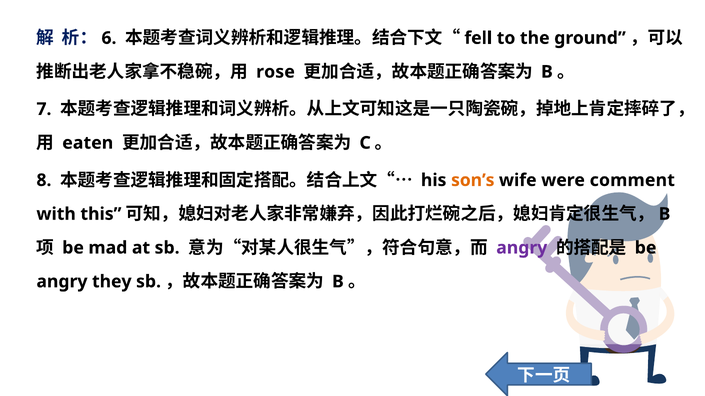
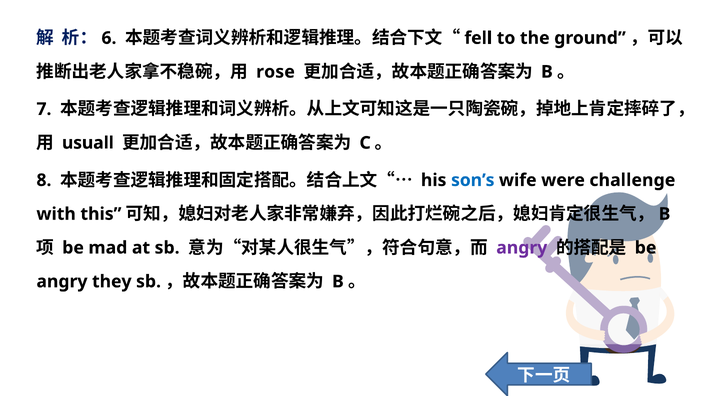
eaten: eaten -> usuall
son’s colour: orange -> blue
comment: comment -> challenge
